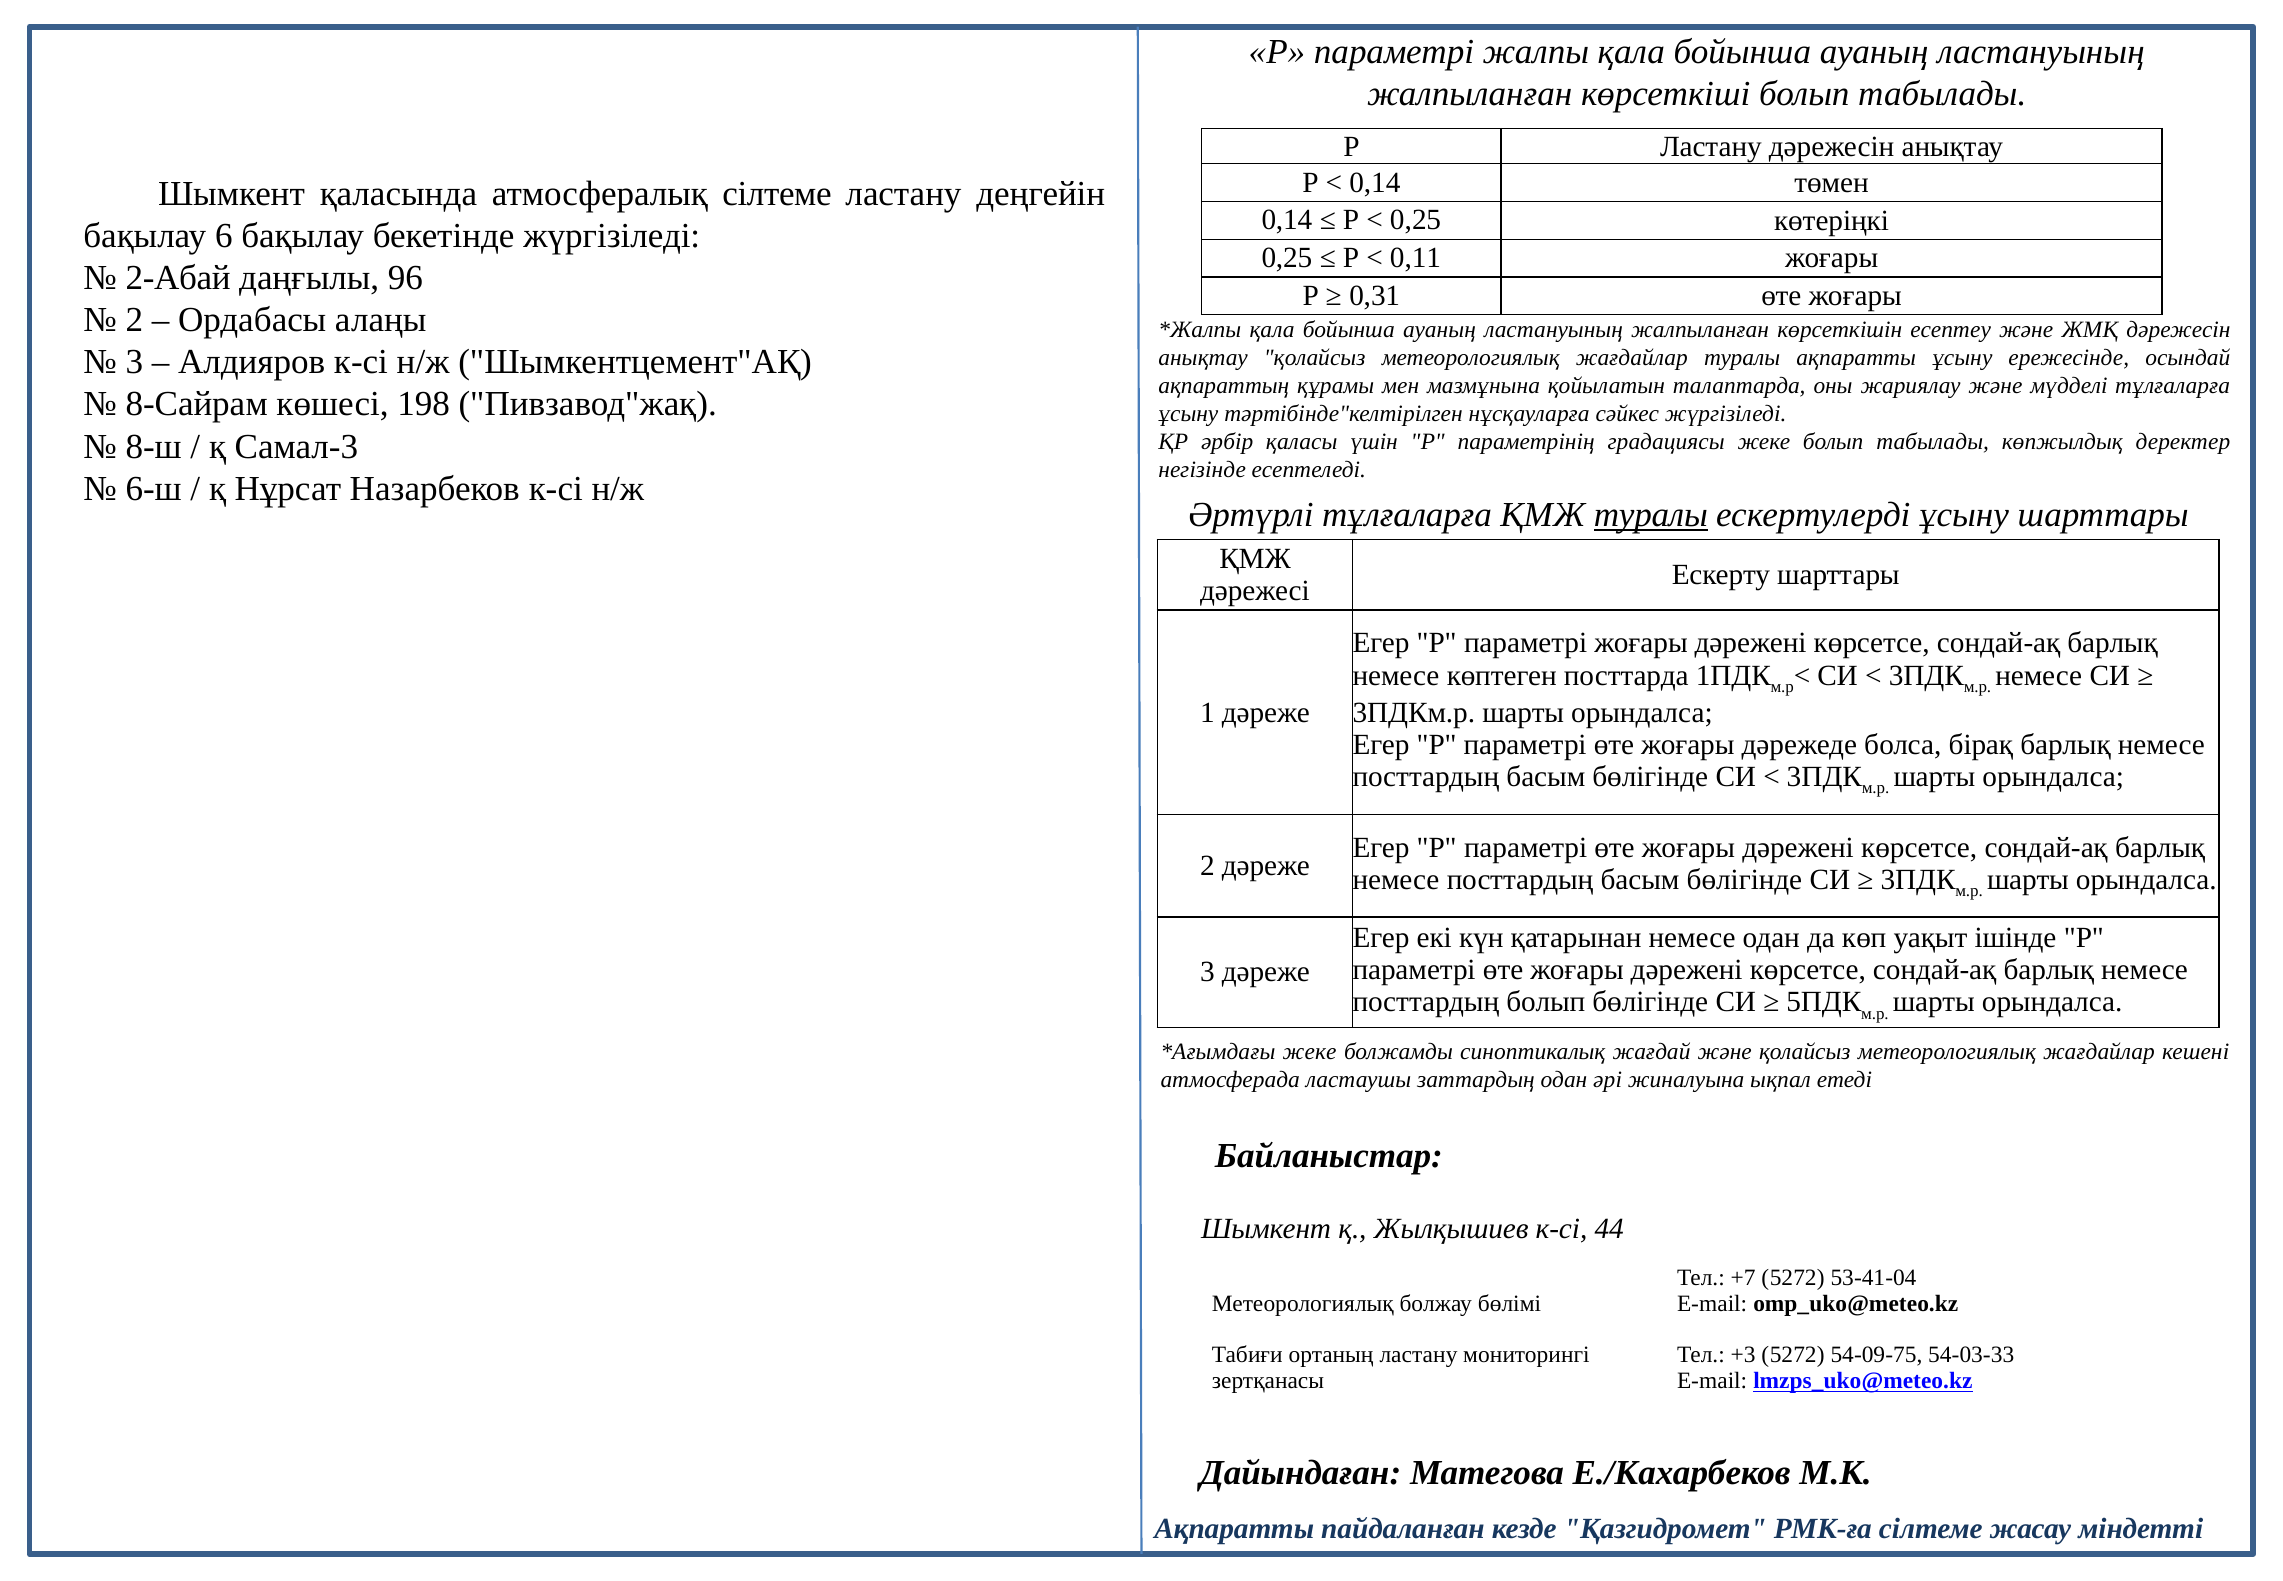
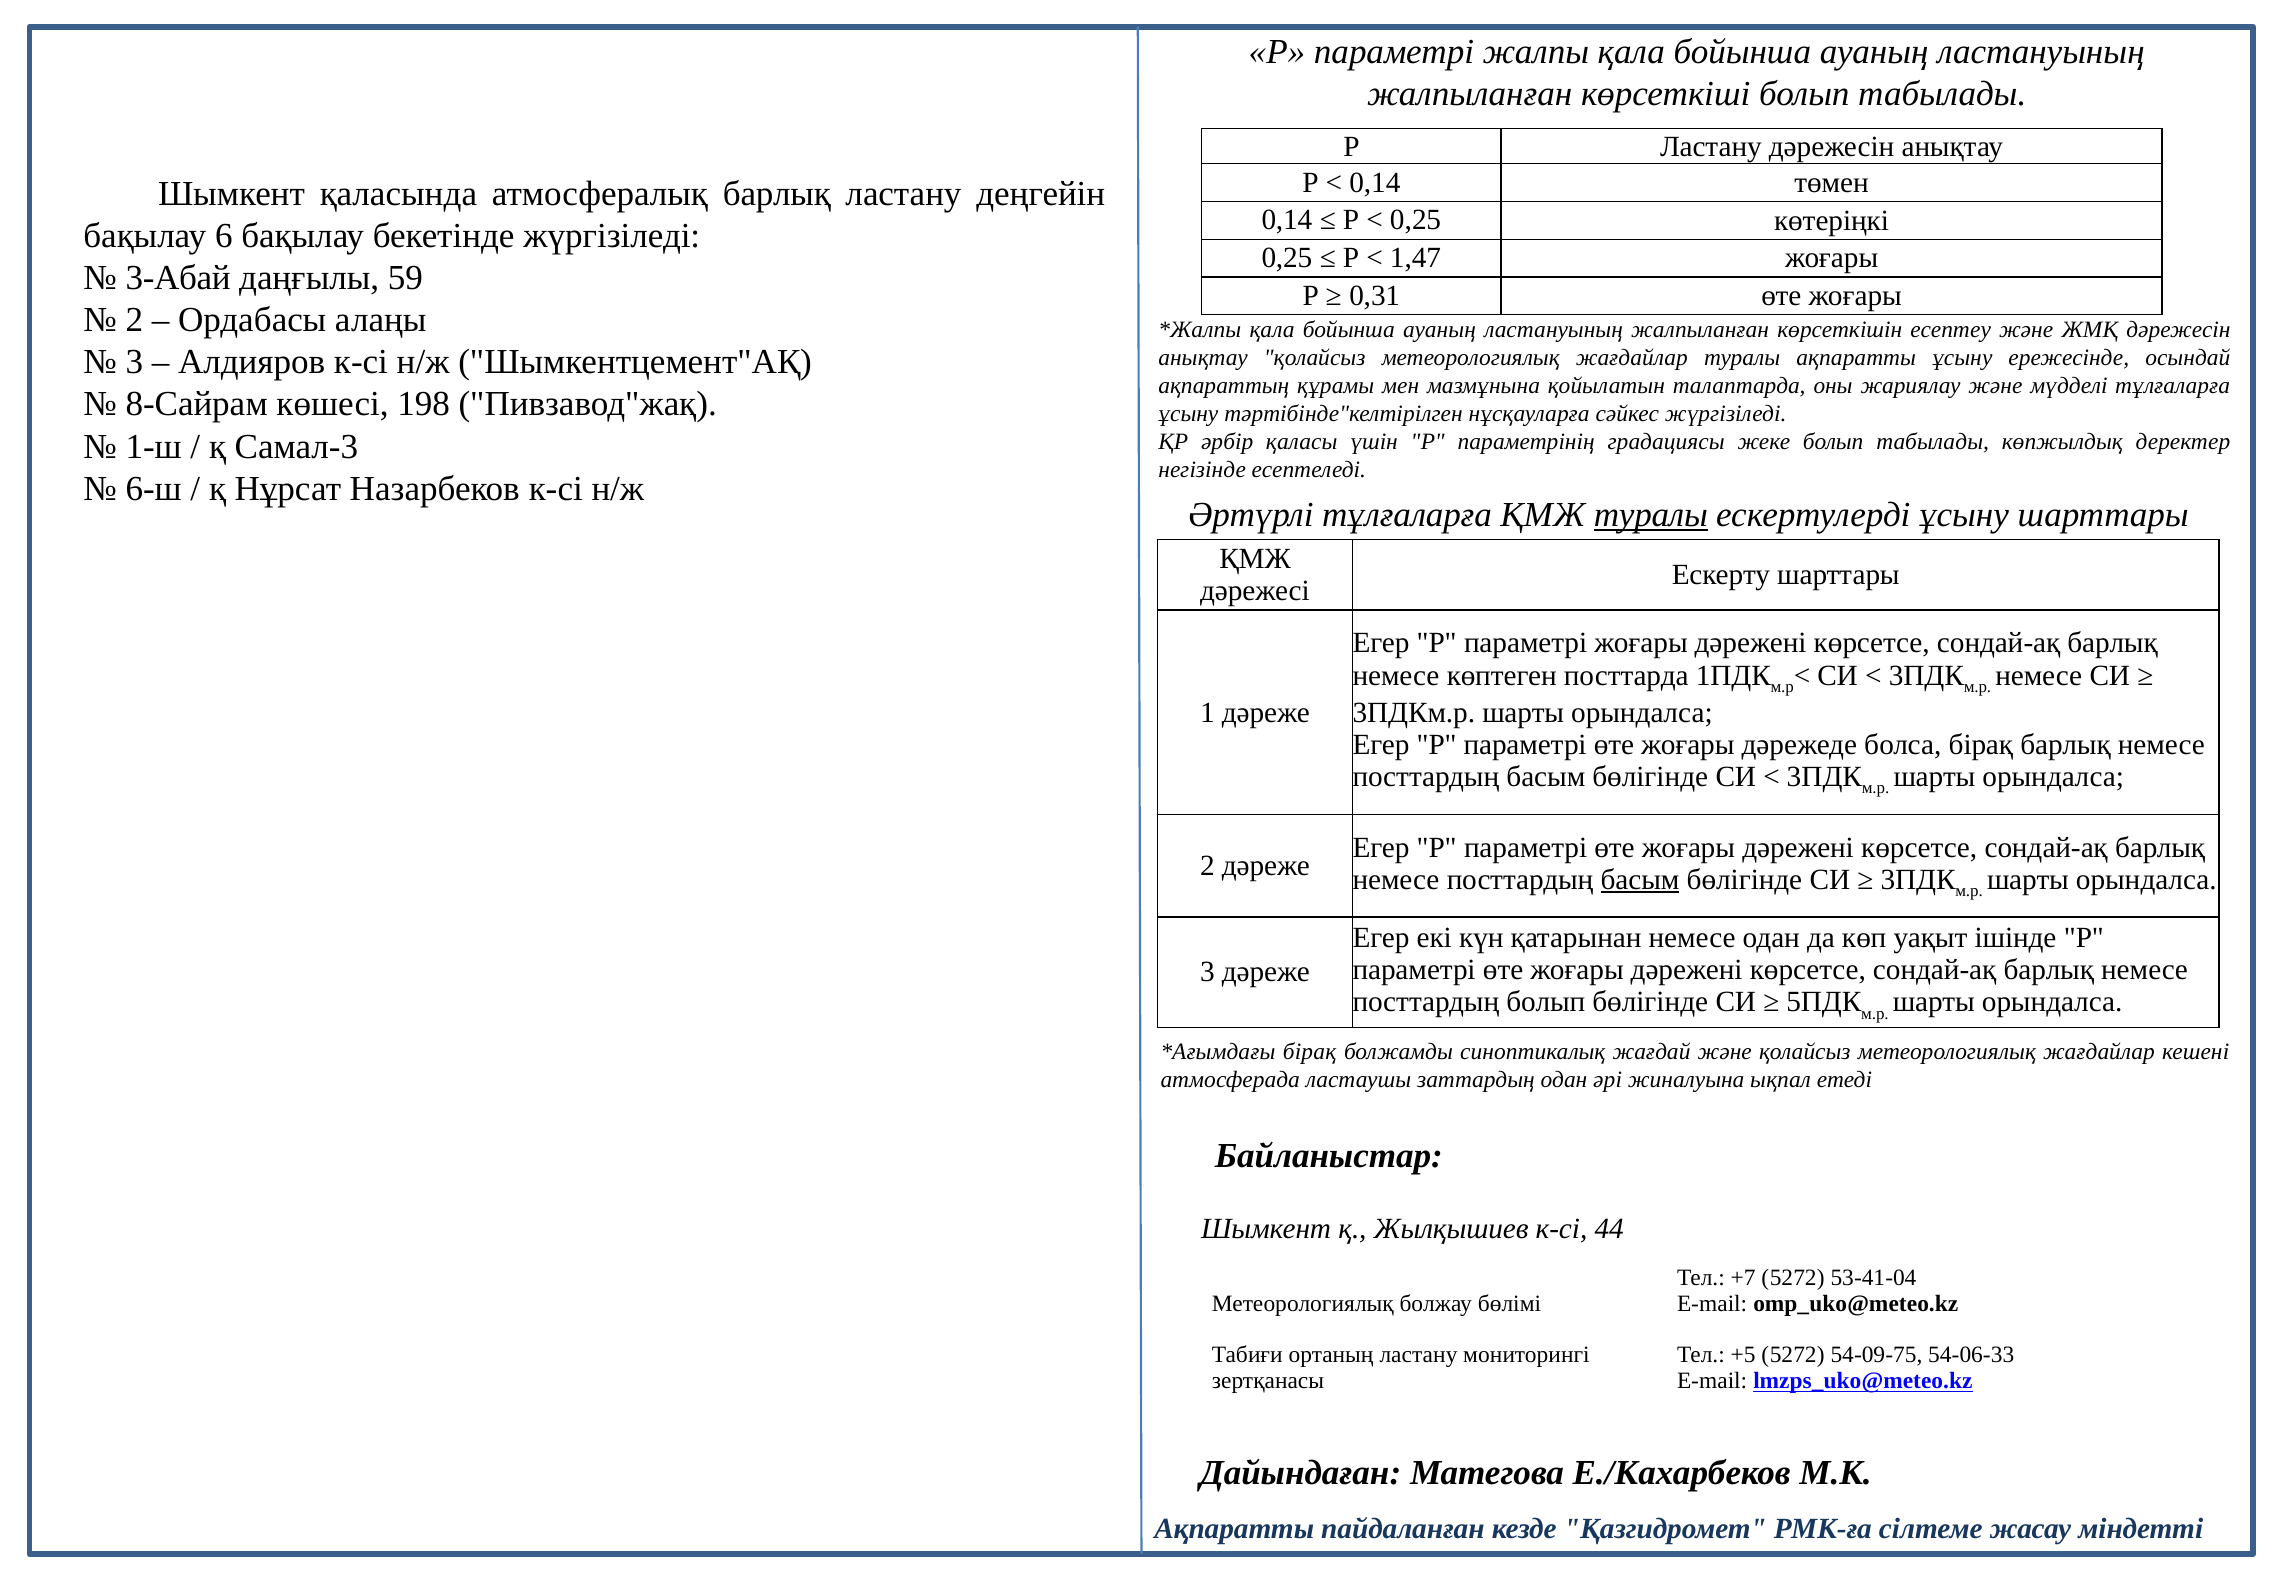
атмосфералық сілтеме: сілтеме -> барлық
0,11: 0,11 -> 1,47
2-Абай: 2-Абай -> 3-Абай
96: 96 -> 59
8-ш: 8-ш -> 1-ш
басым at (1640, 879) underline: none -> present
жеке at (1310, 1052): жеке -> бірақ
+3: +3 -> +5
54-03-33: 54-03-33 -> 54-06-33
